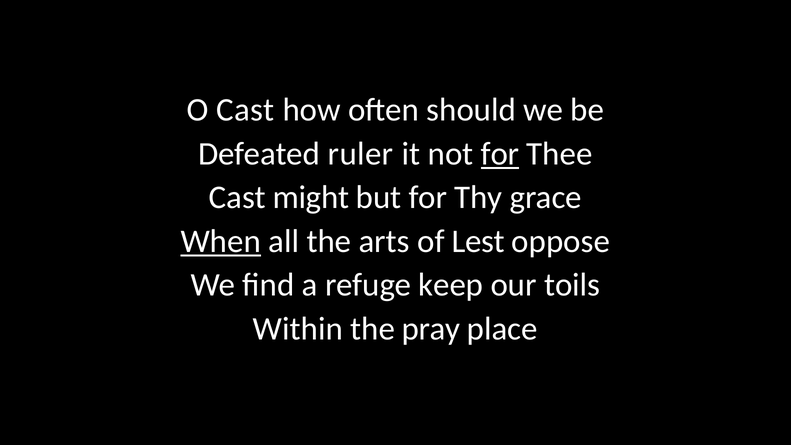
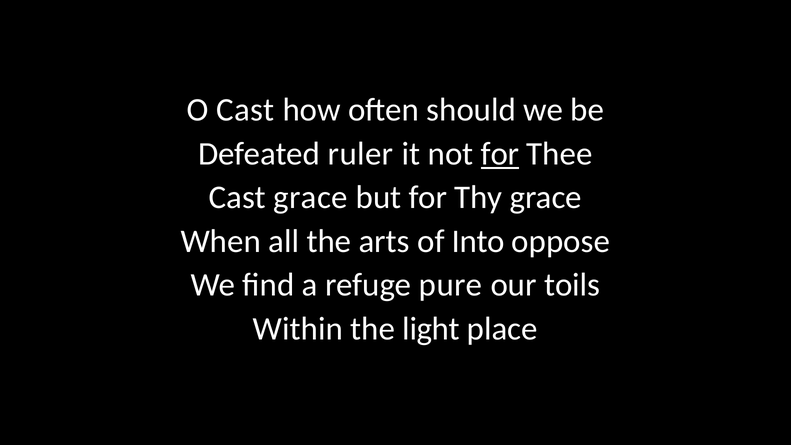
Cast might: might -> grace
When underline: present -> none
Lest: Lest -> Into
keep: keep -> pure
pray: pray -> light
